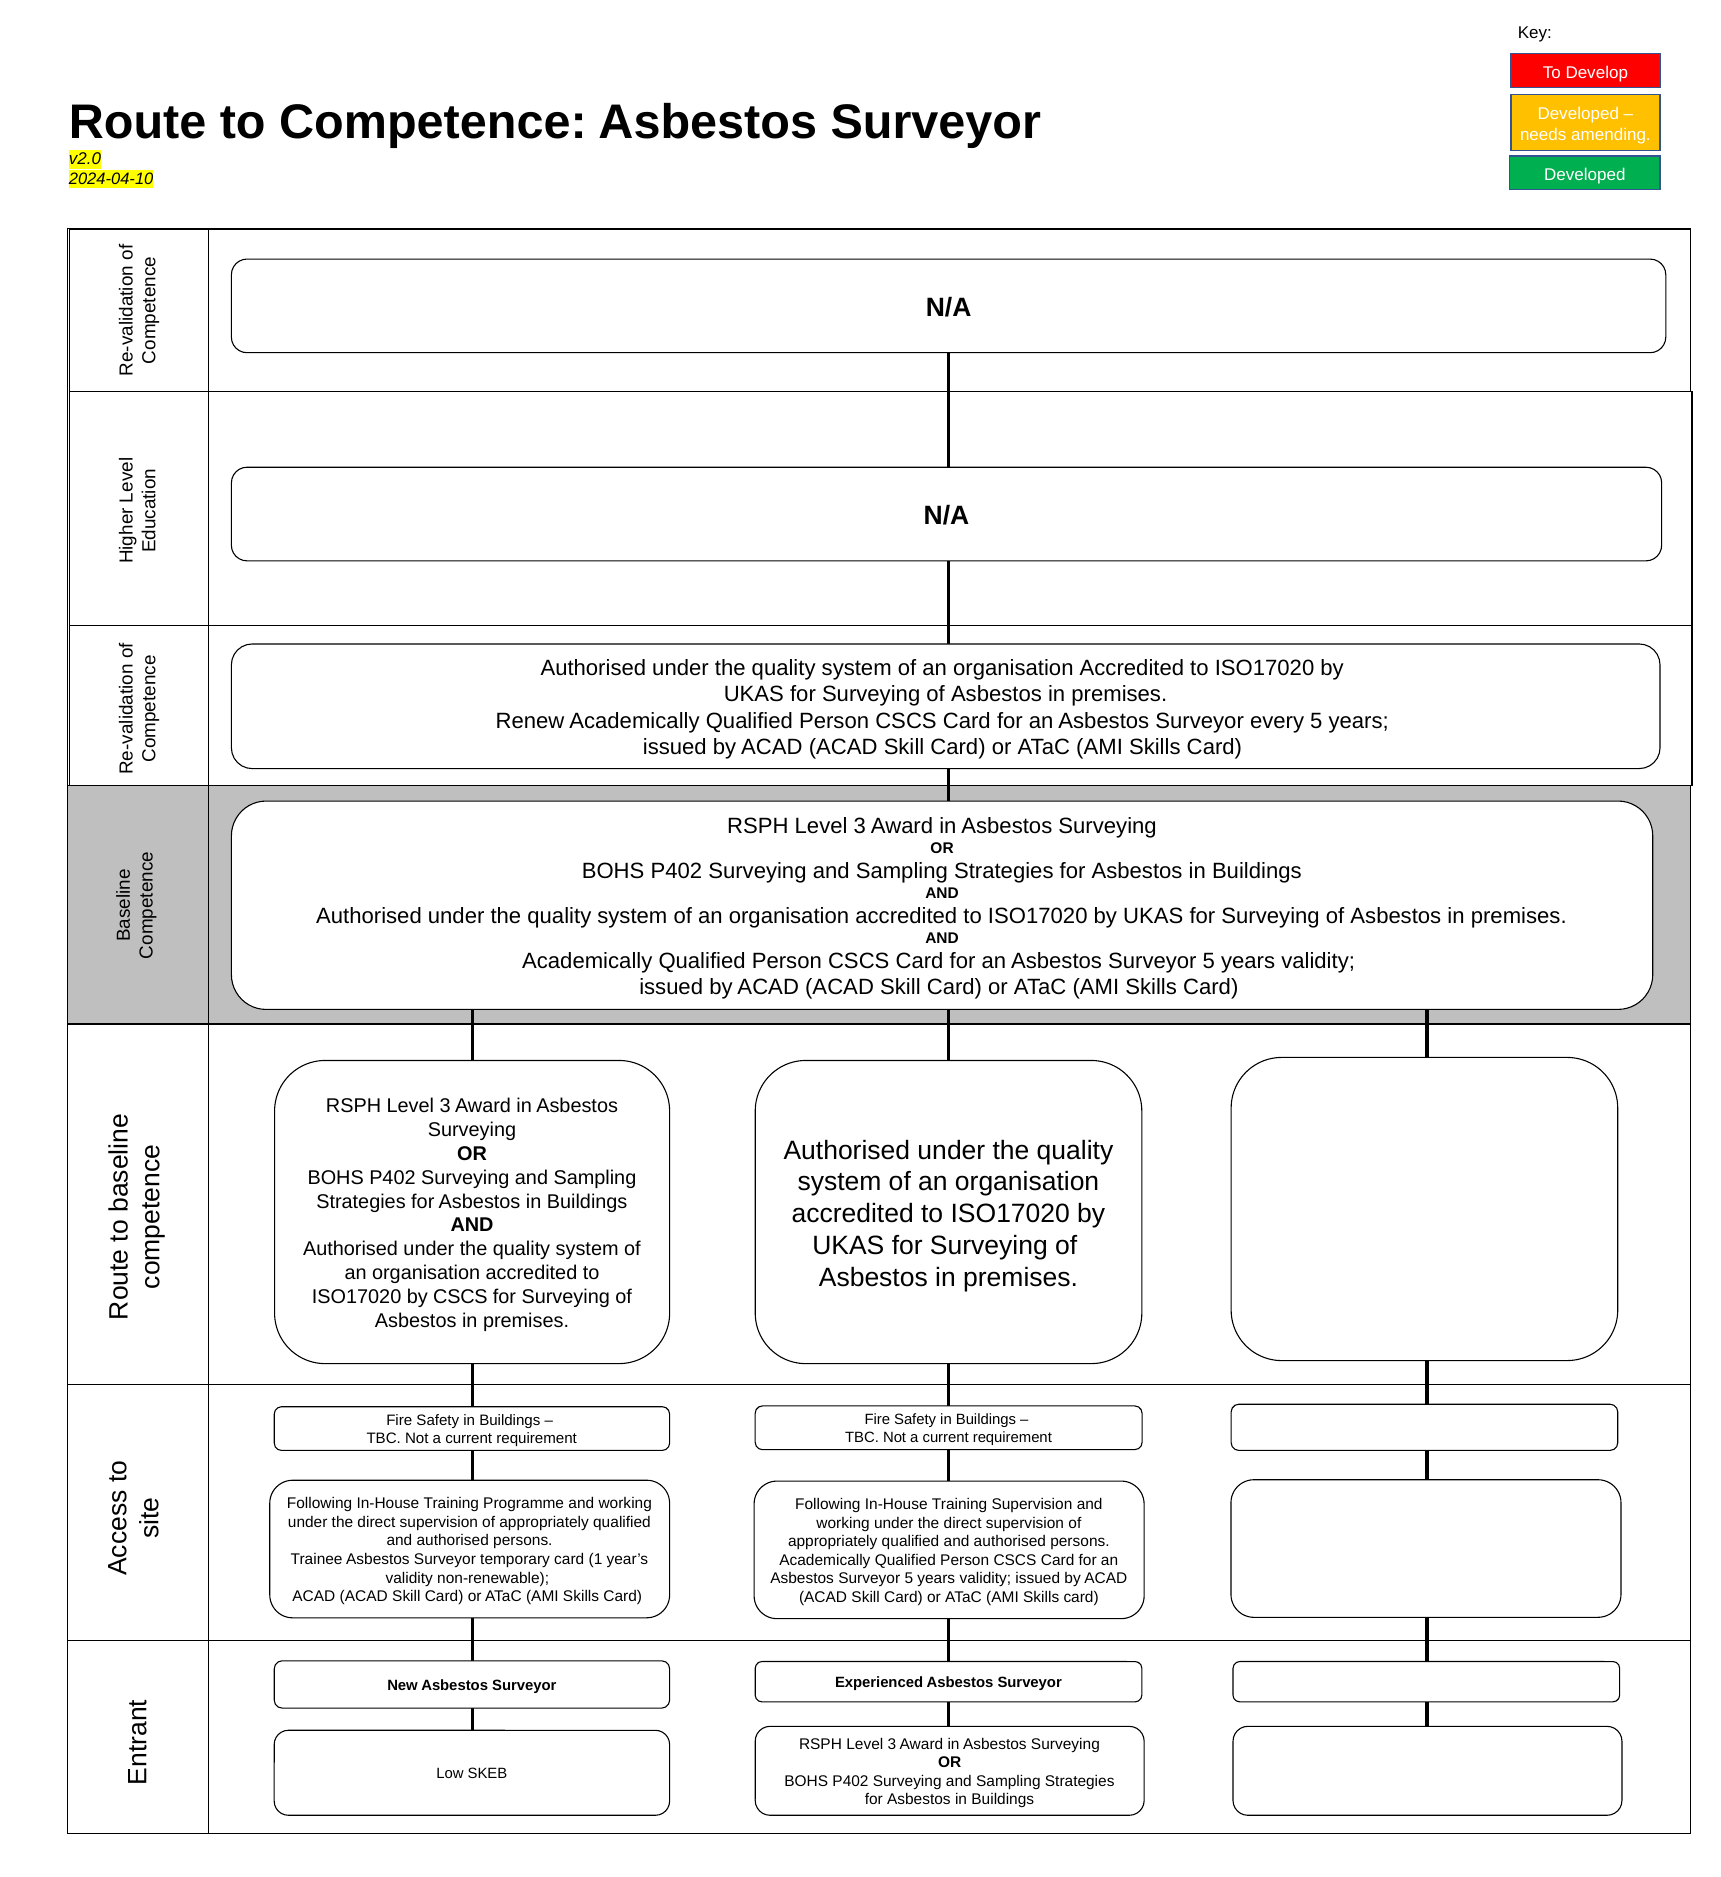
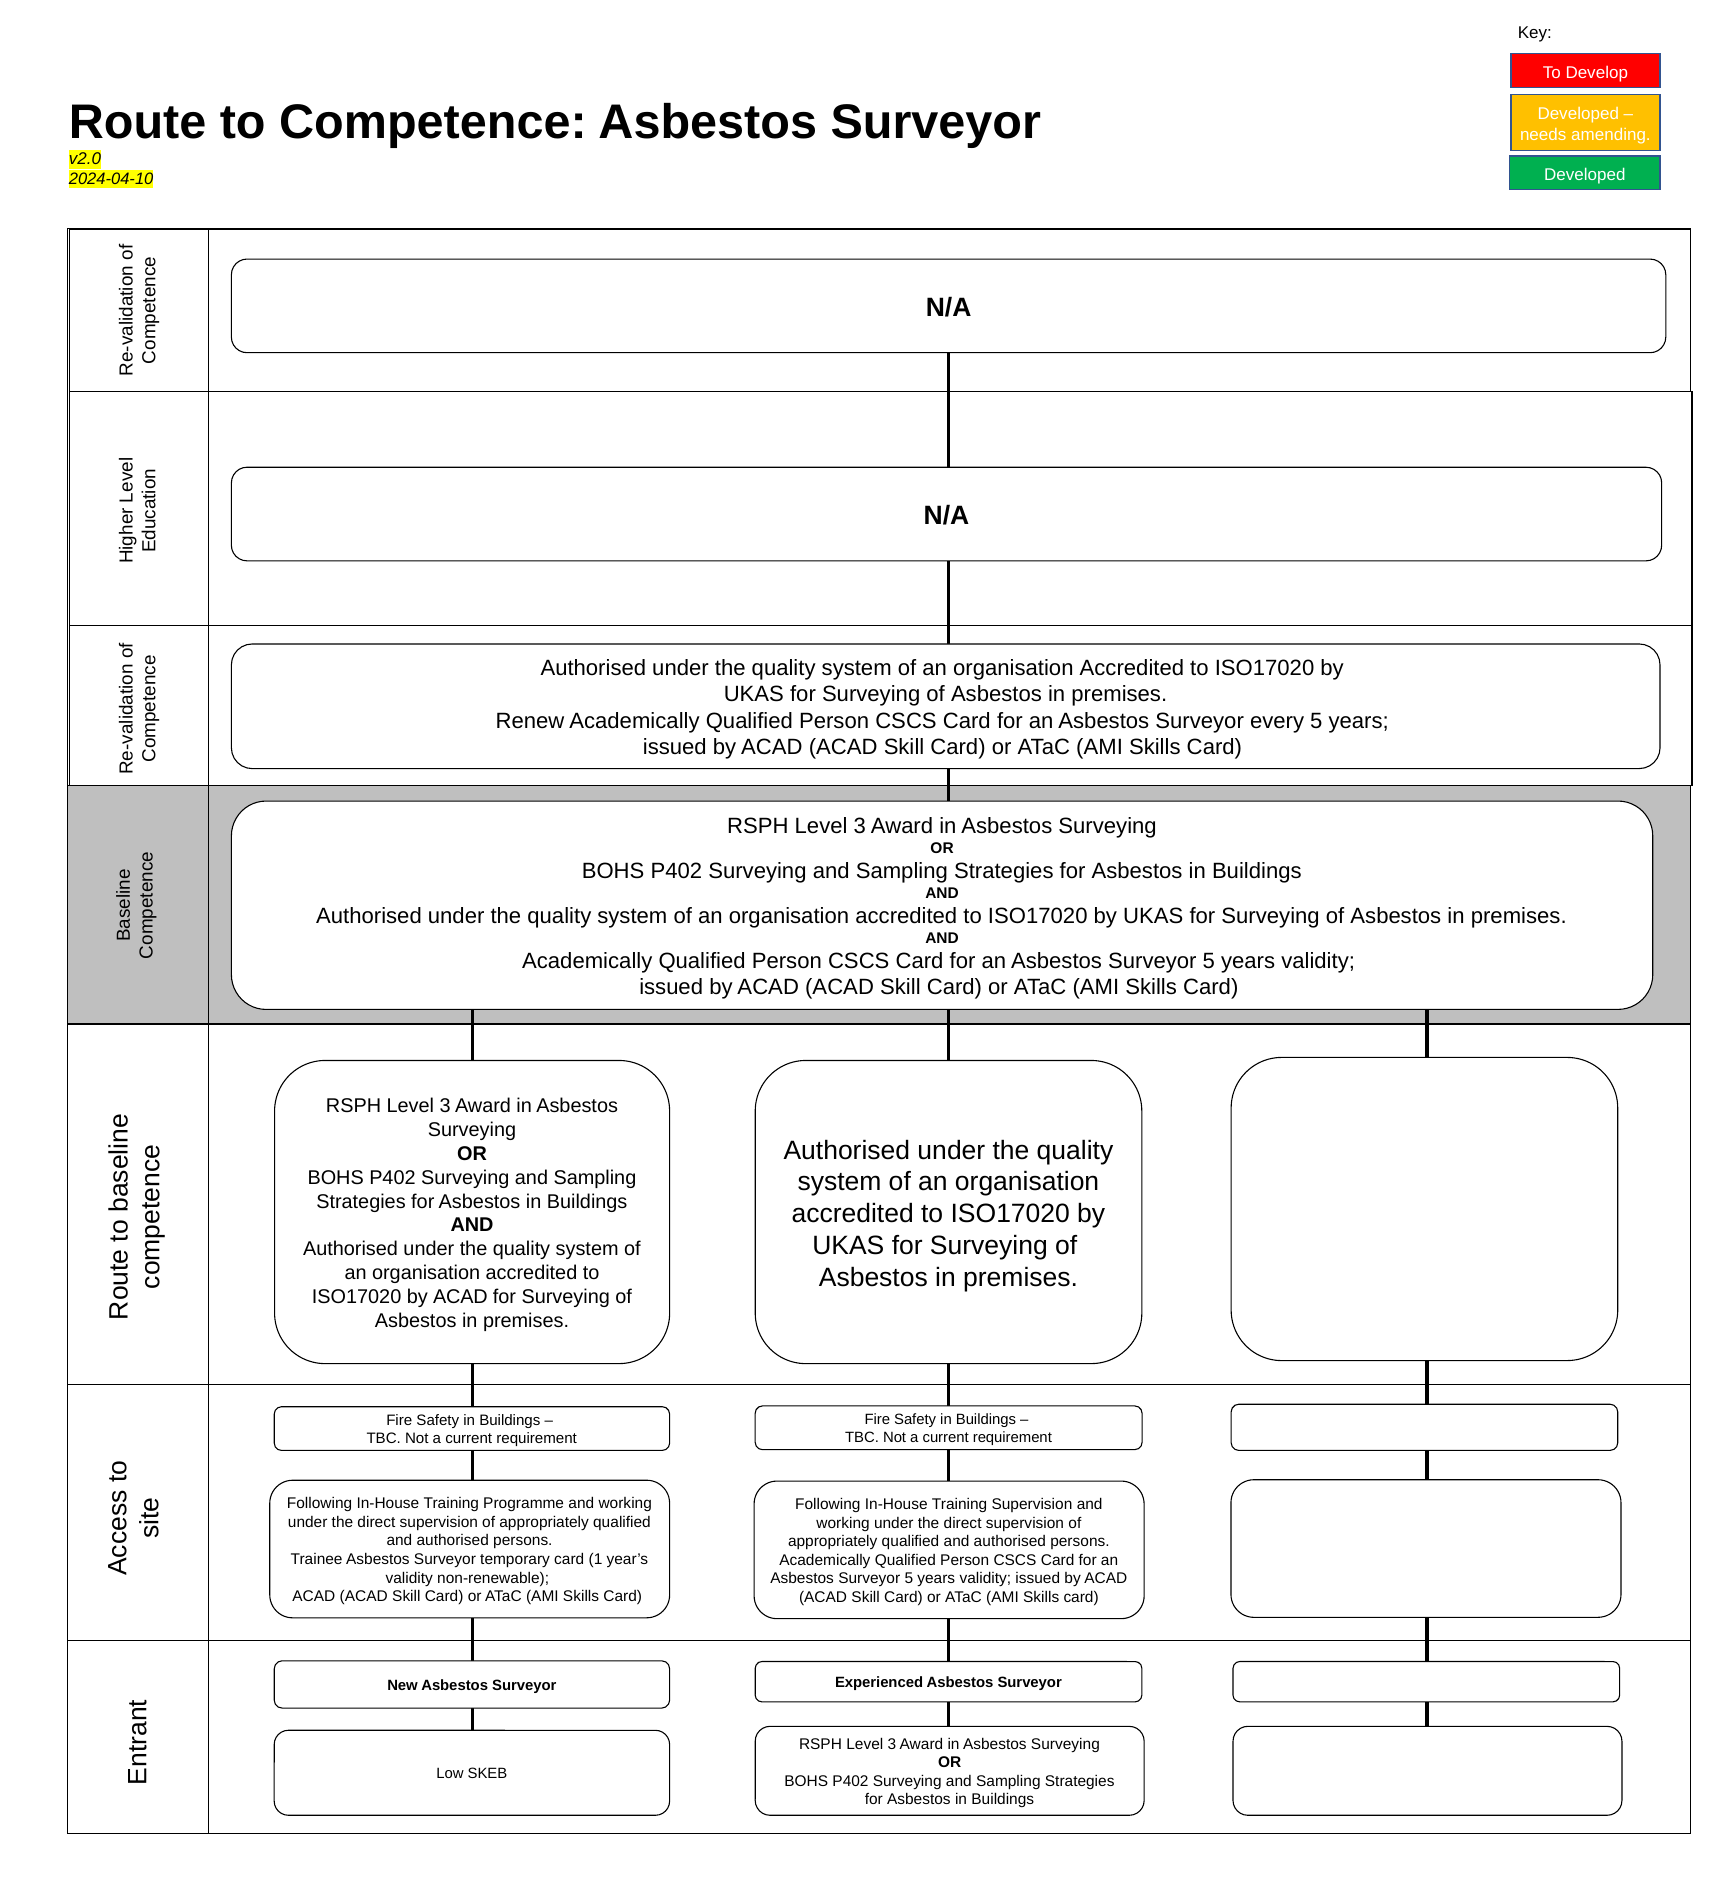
ISO17020 by CSCS: CSCS -> ACAD
